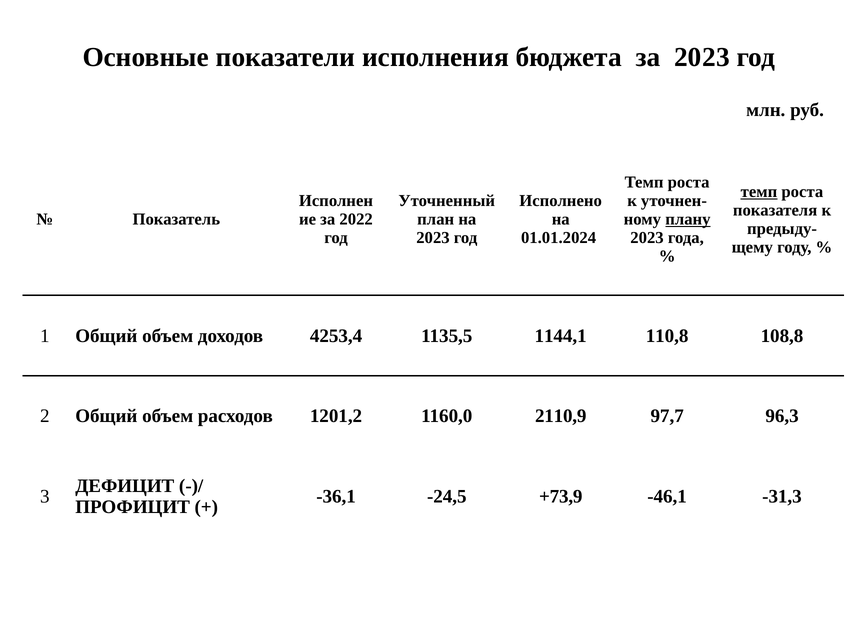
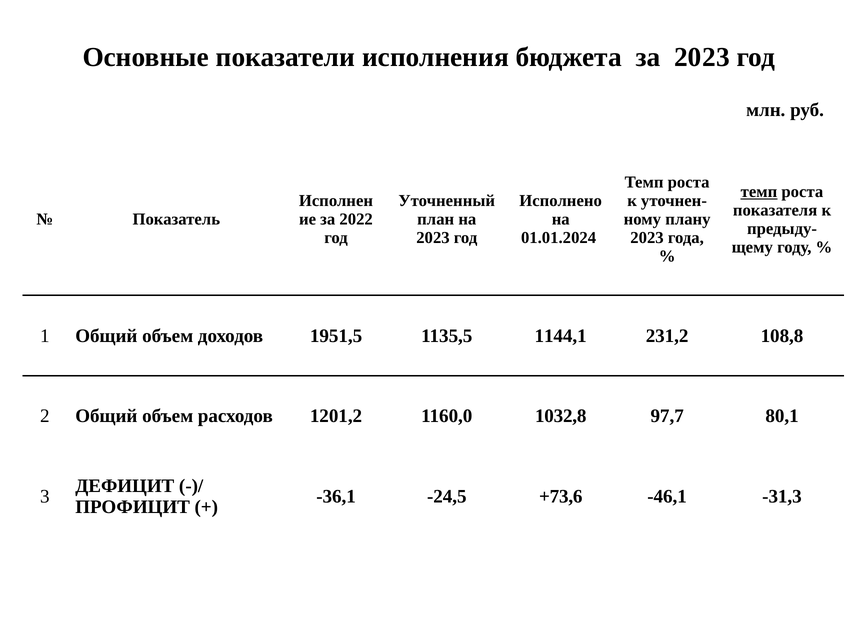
плану underline: present -> none
4253,4: 4253,4 -> 1951,5
110,8: 110,8 -> 231,2
2110,9: 2110,9 -> 1032,8
96,3: 96,3 -> 80,1
+73,9: +73,9 -> +73,6
